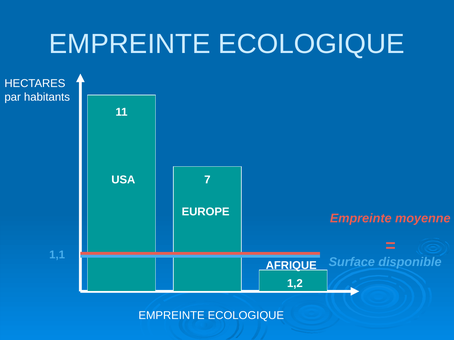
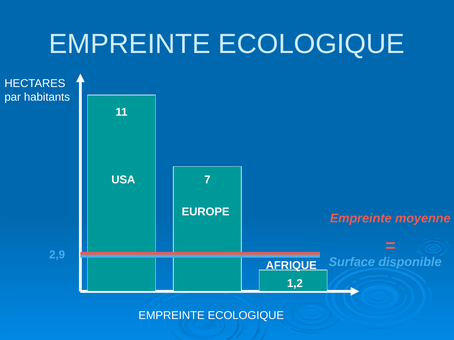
1,1: 1,1 -> 2,9
